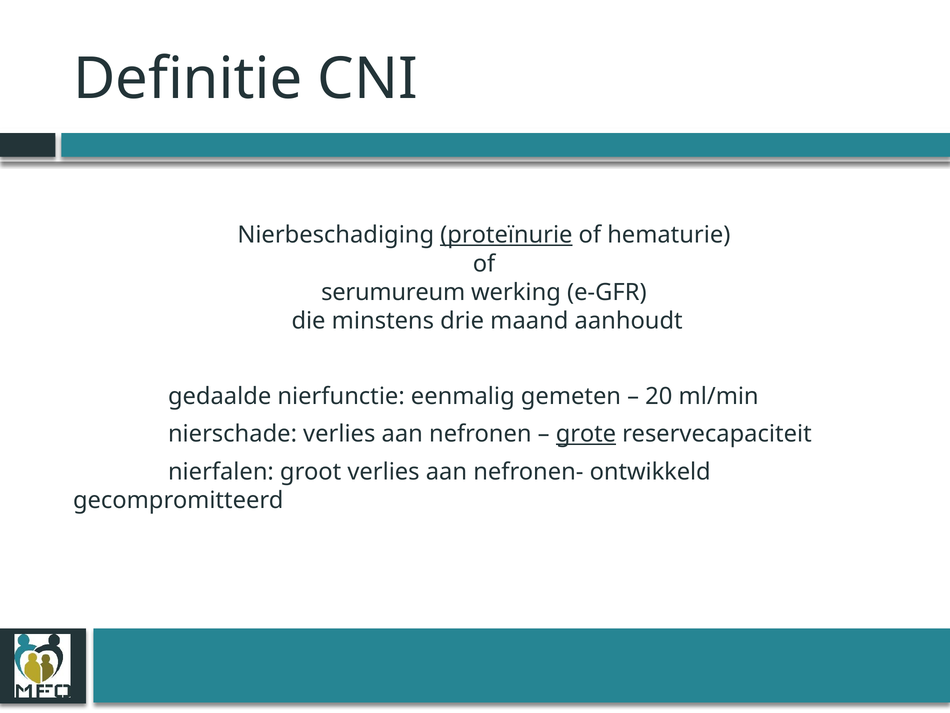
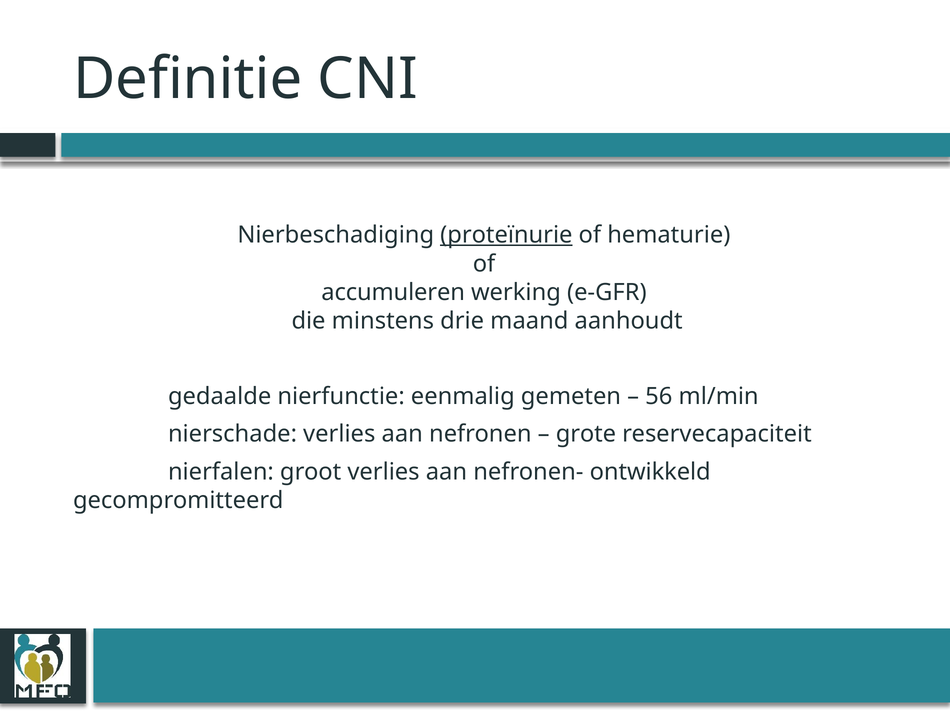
serumureum: serumureum -> accumuleren
20: 20 -> 56
grote underline: present -> none
